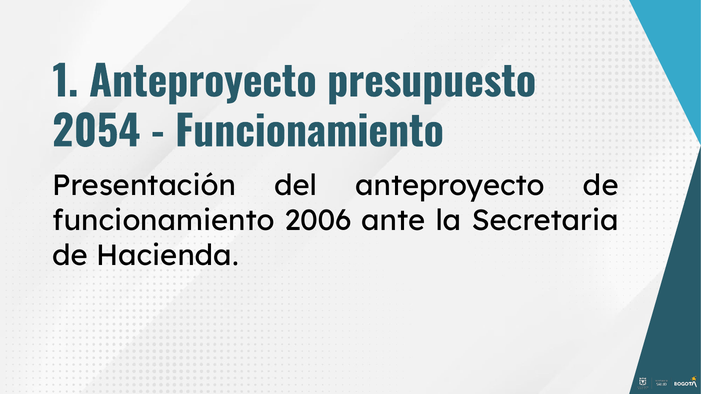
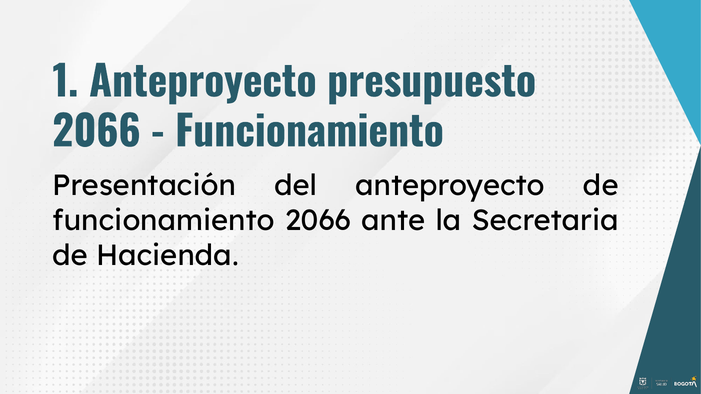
2054 at (96, 133): 2054 -> 2066
funcionamiento 2006: 2006 -> 2066
